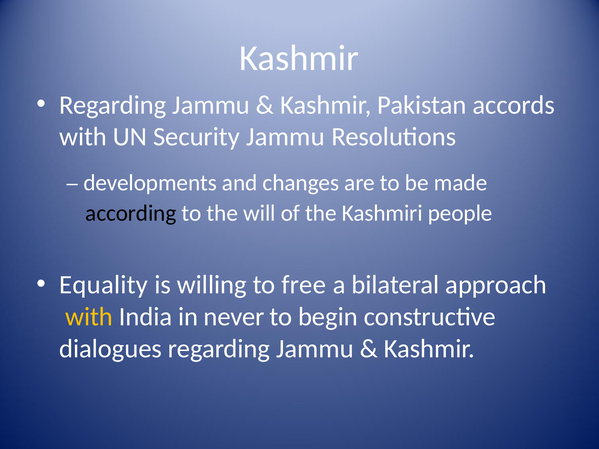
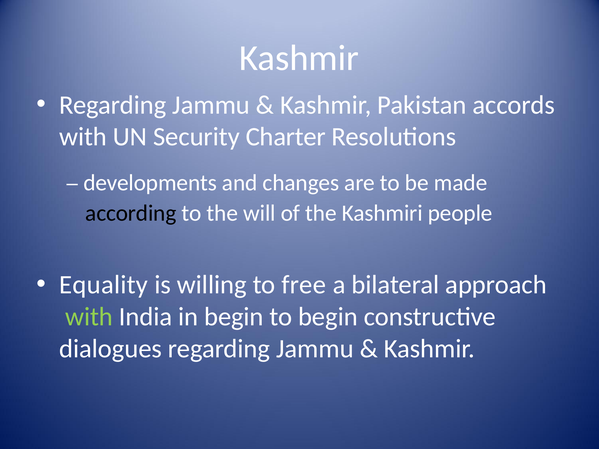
Security Jammu: Jammu -> Charter
with at (89, 317) colour: yellow -> light green
in never: never -> begin
